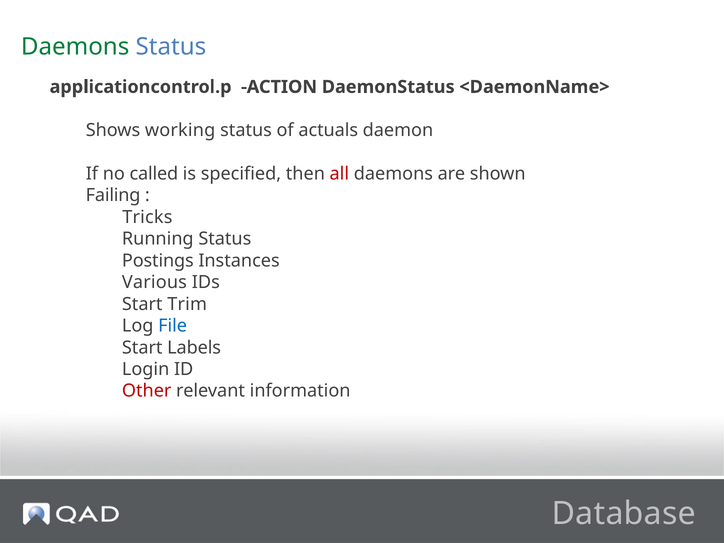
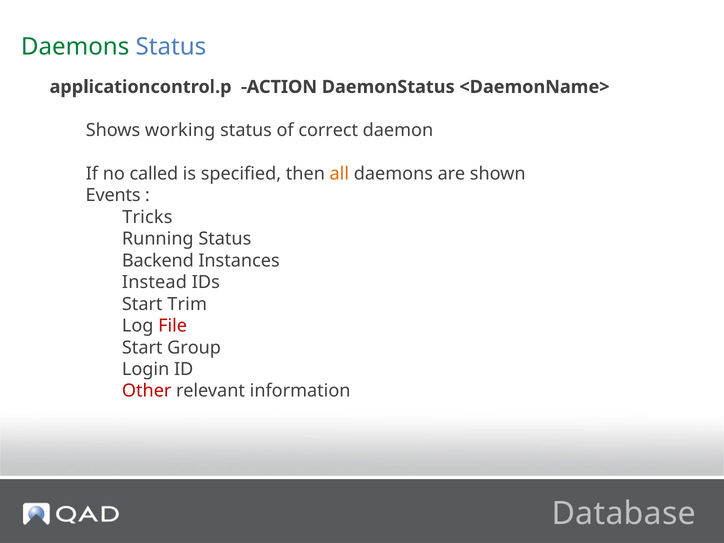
actuals: actuals -> correct
all colour: red -> orange
Failing: Failing -> Events
Postings: Postings -> Backend
Various: Various -> Instead
File colour: blue -> red
Labels: Labels -> Group
